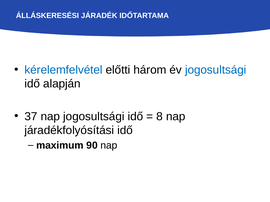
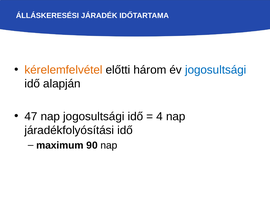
kérelemfelvétel colour: blue -> orange
37: 37 -> 47
8: 8 -> 4
